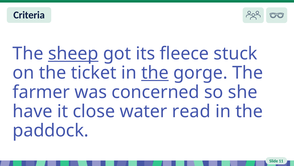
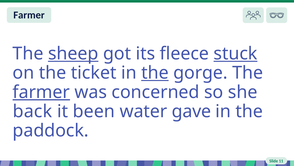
Criteria at (29, 15): Criteria -> Farmer
stuck underline: none -> present
farmer at (41, 92) underline: none -> present
have: have -> back
close: close -> been
read: read -> gave
